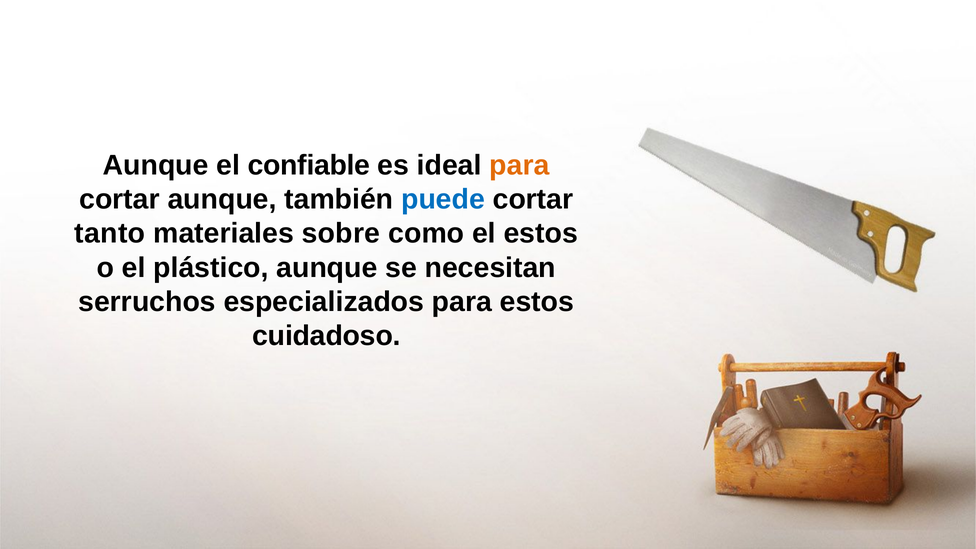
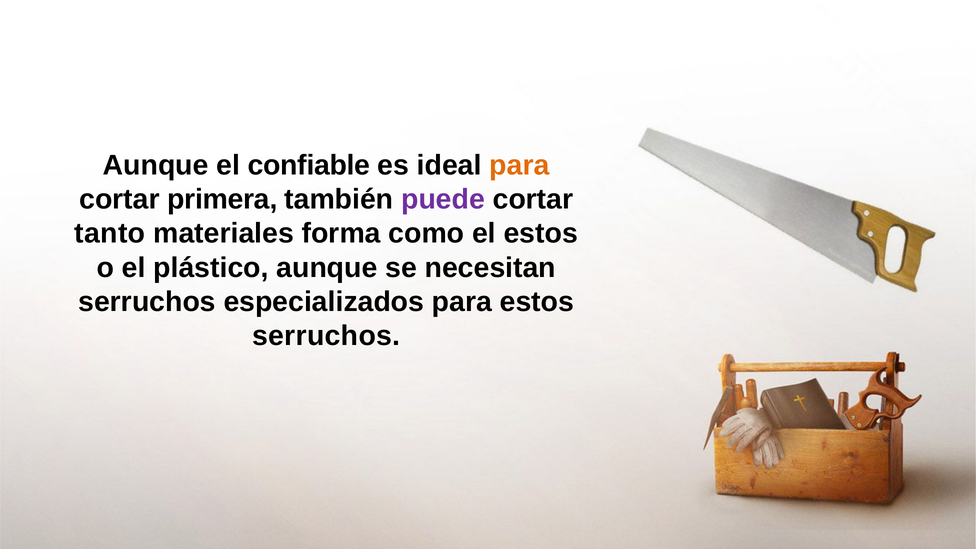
cortar aunque: aunque -> primera
puede colour: blue -> purple
sobre: sobre -> forma
cuidadoso at (326, 336): cuidadoso -> serruchos
